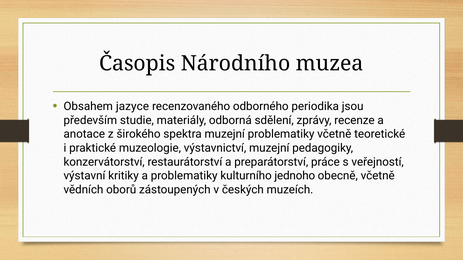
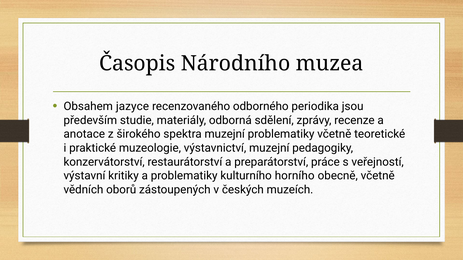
jednoho: jednoho -> horního
